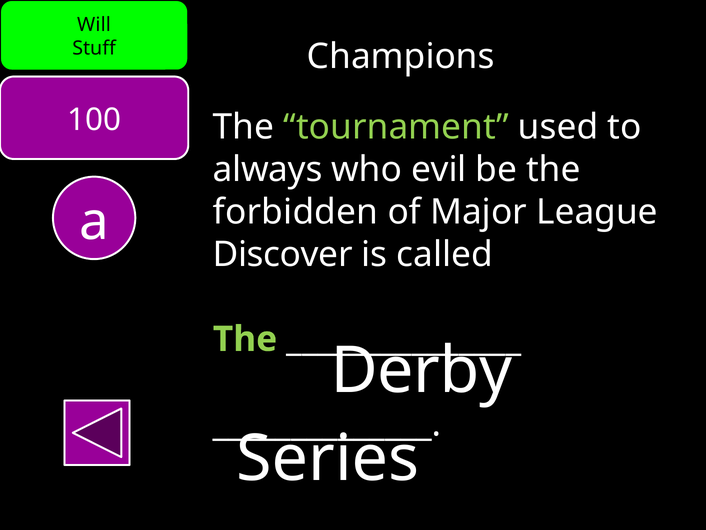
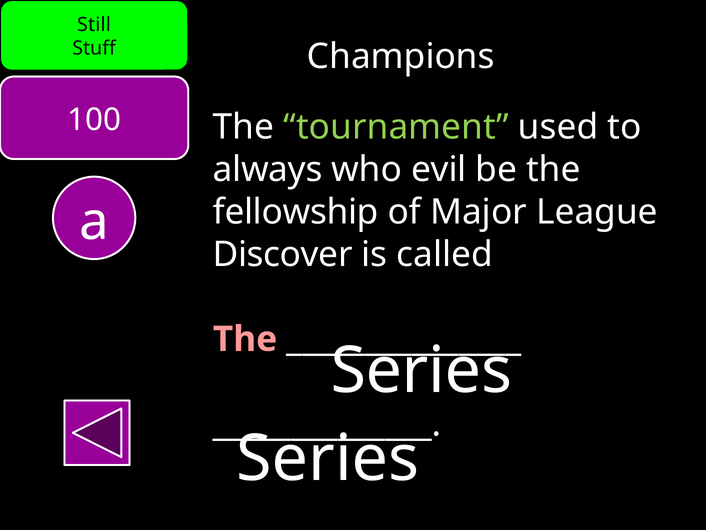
Will: Will -> Still
forbidden: forbidden -> fellowship
The at (245, 339) colour: light green -> pink
Derby at (421, 370): Derby -> Series
